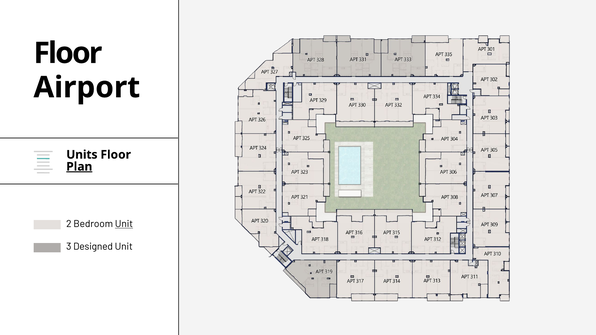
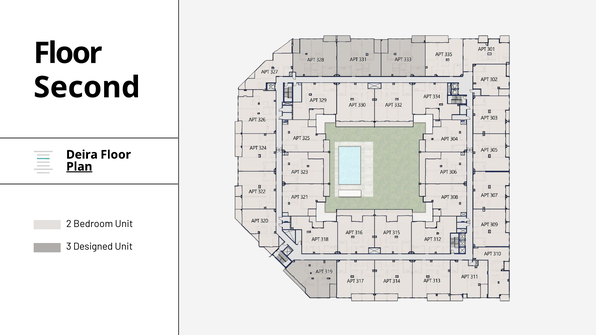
Airport: Airport -> Second
Units: Units -> Deira
Unit at (124, 224) underline: present -> none
